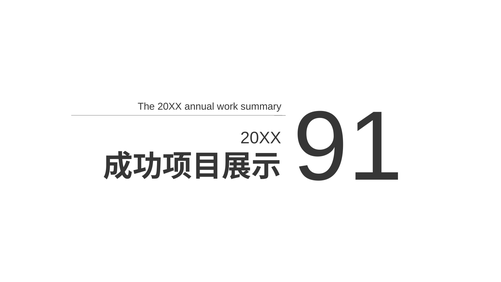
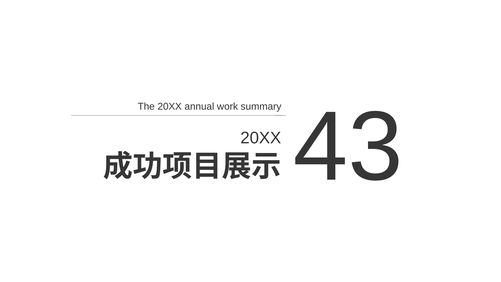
91: 91 -> 43
